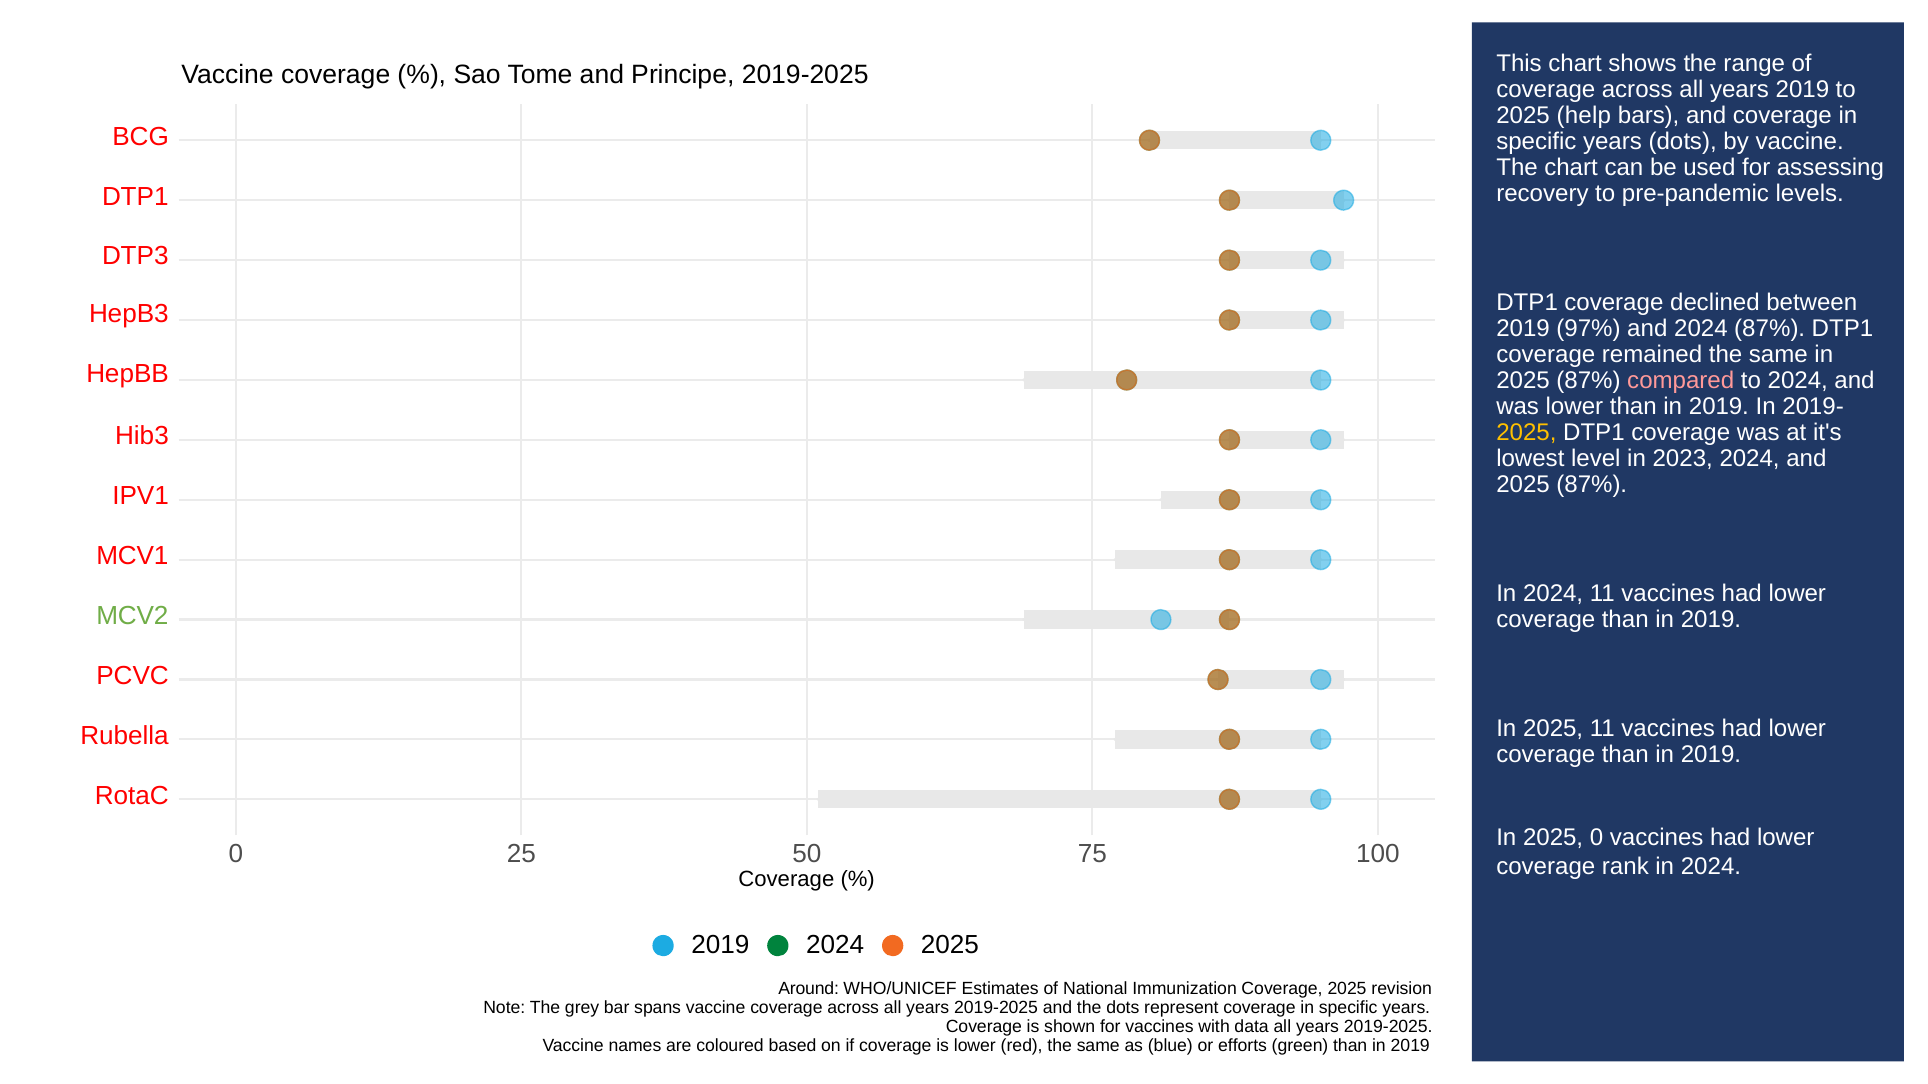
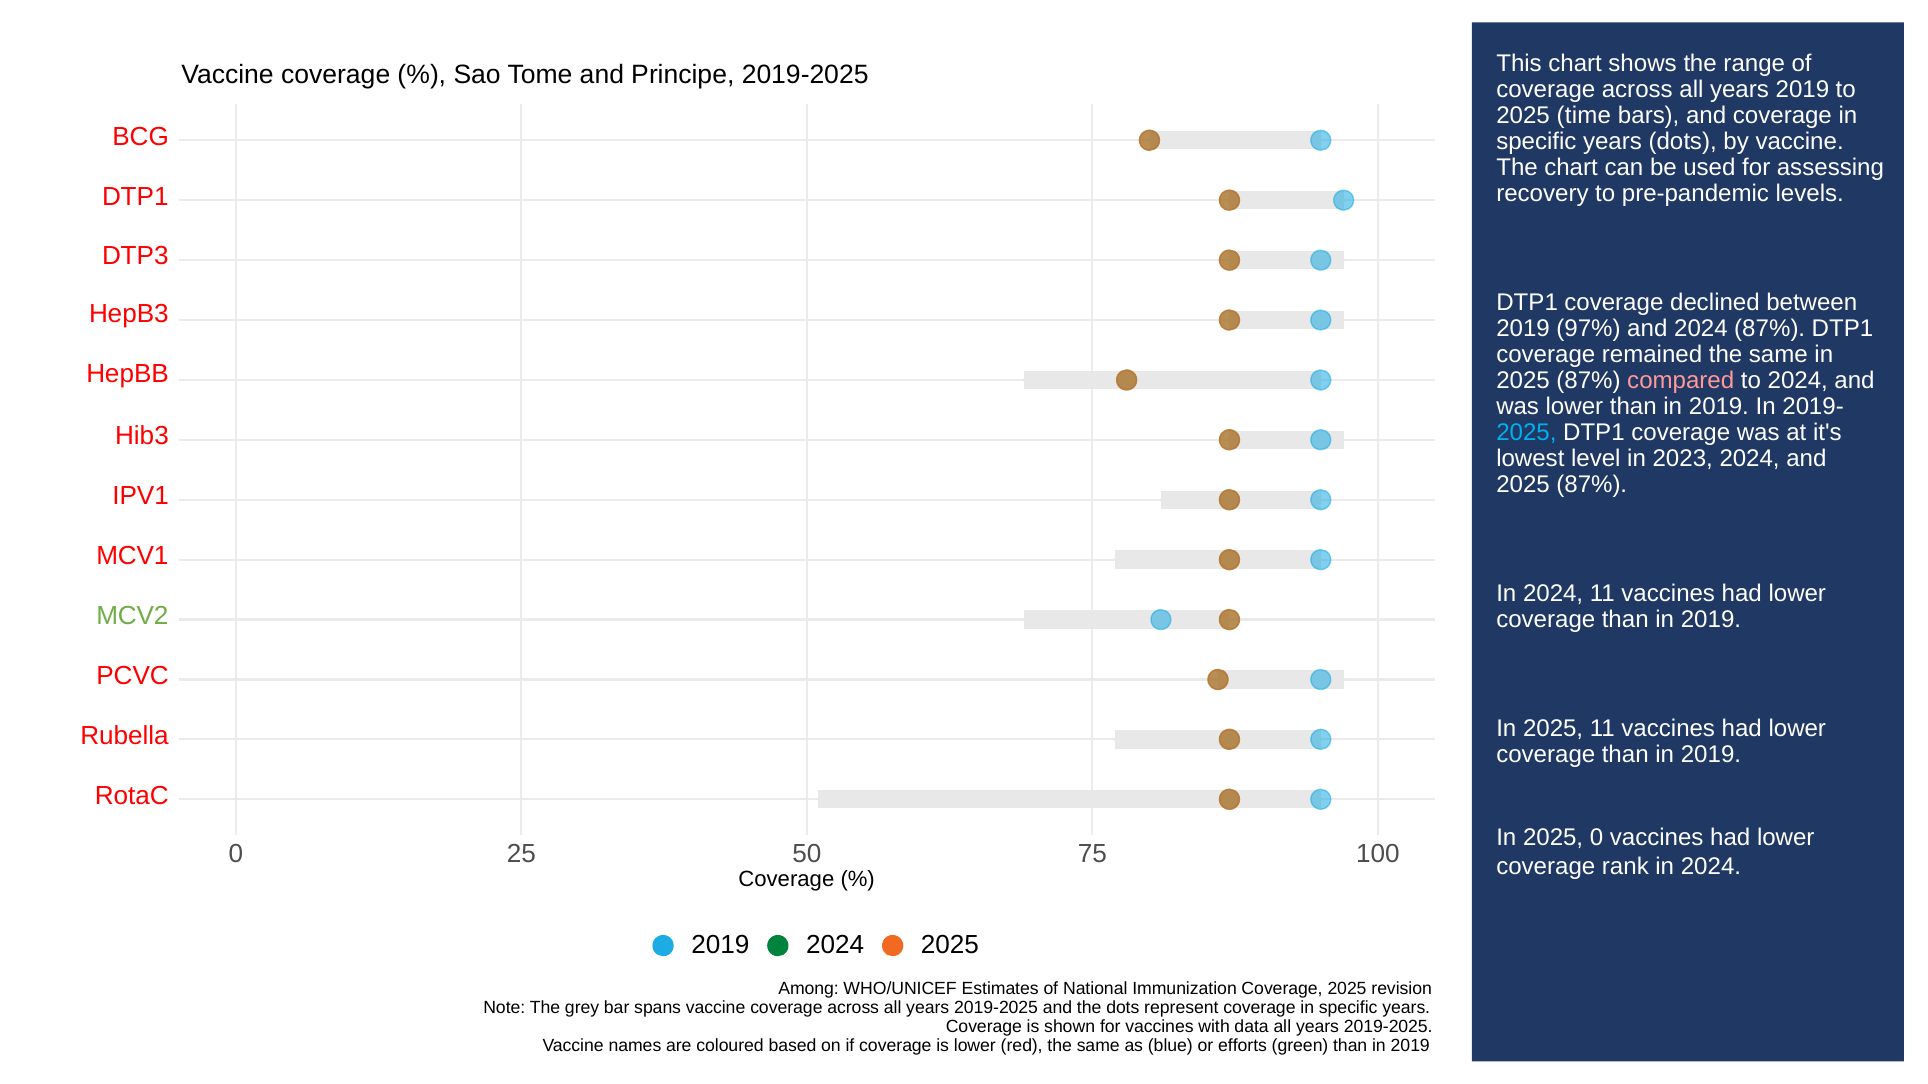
help: help -> time
2025 at (1526, 433) colour: yellow -> light blue
Around: Around -> Among
